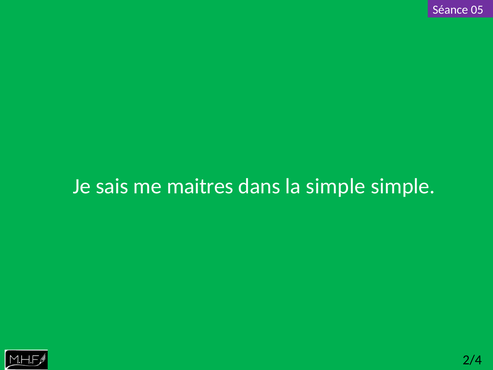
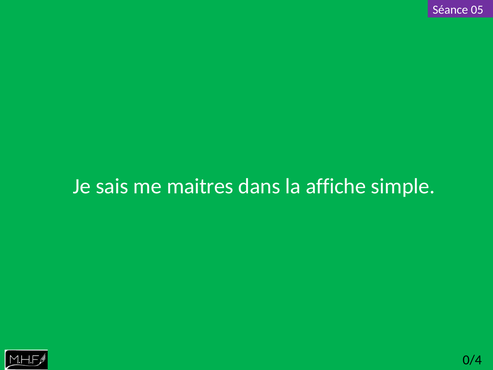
la simple: simple -> affiche
2/4: 2/4 -> 0/4
